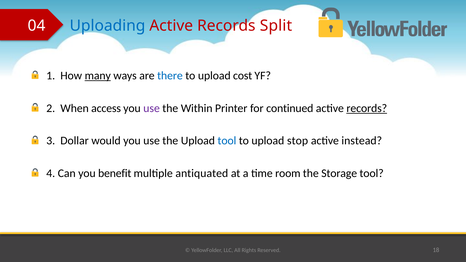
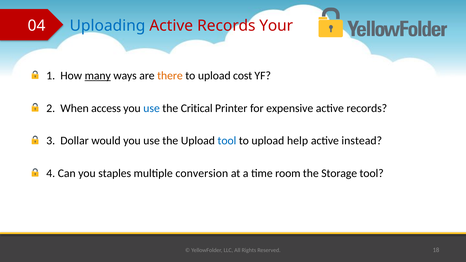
Split: Split -> Your
there colour: blue -> orange
use at (152, 108) colour: purple -> blue
Within: Within -> Critical
continued: continued -> expensive
records at (367, 108) underline: present -> none
stop: stop -> help
benefit: benefit -> staples
antiquated: antiquated -> conversion
